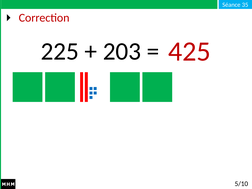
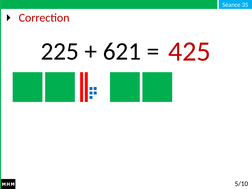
203: 203 -> 621
